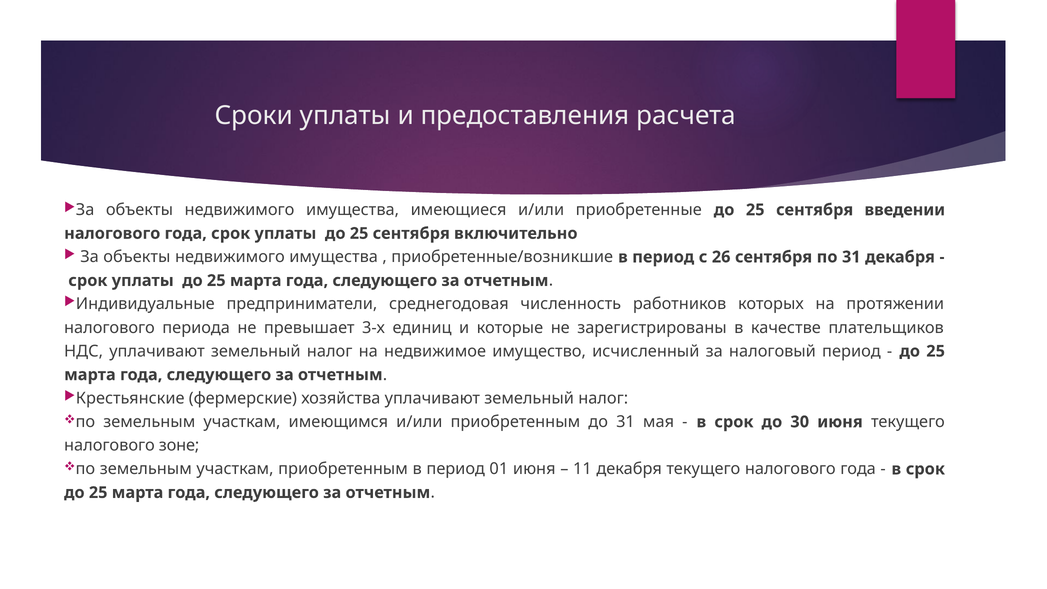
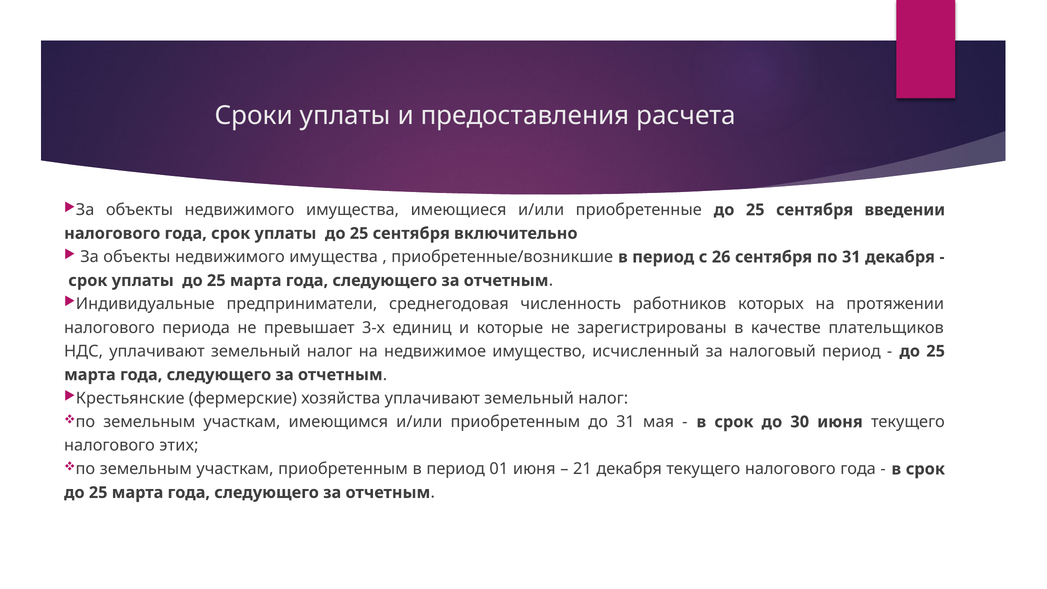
зоне: зоне -> этих
11: 11 -> 21
